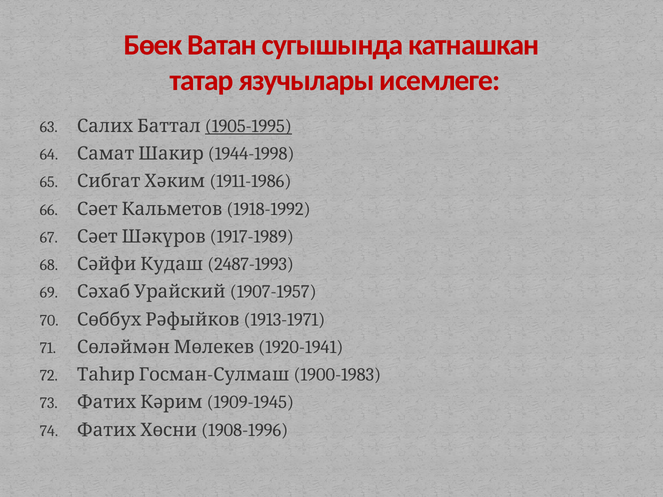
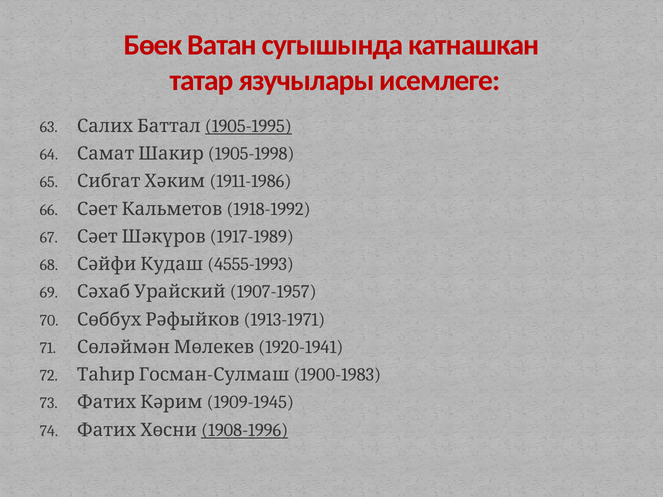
1944-1998: 1944-1998 -> 1905-1998
2487-1993: 2487-1993 -> 4555-1993
1908-1996 underline: none -> present
